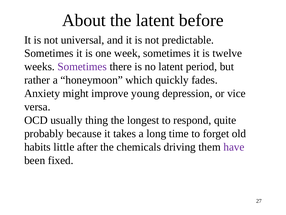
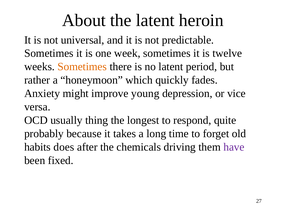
before: before -> heroin
Sometimes at (82, 67) colour: purple -> orange
little: little -> does
